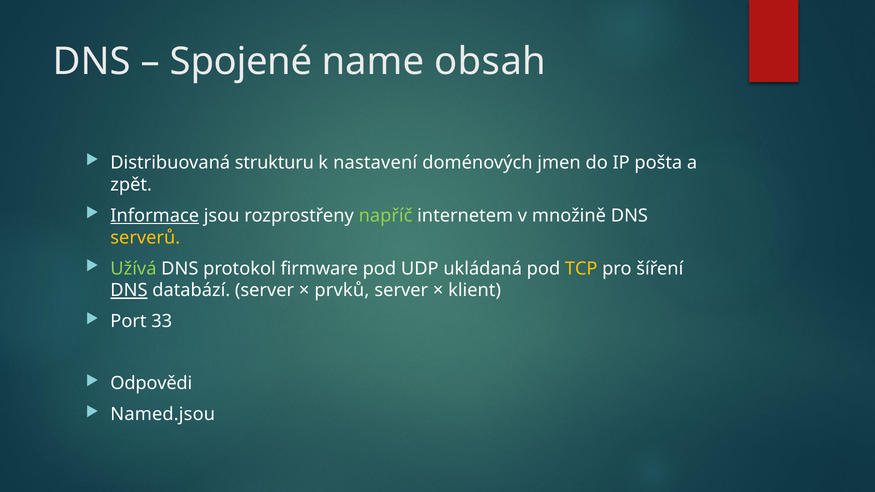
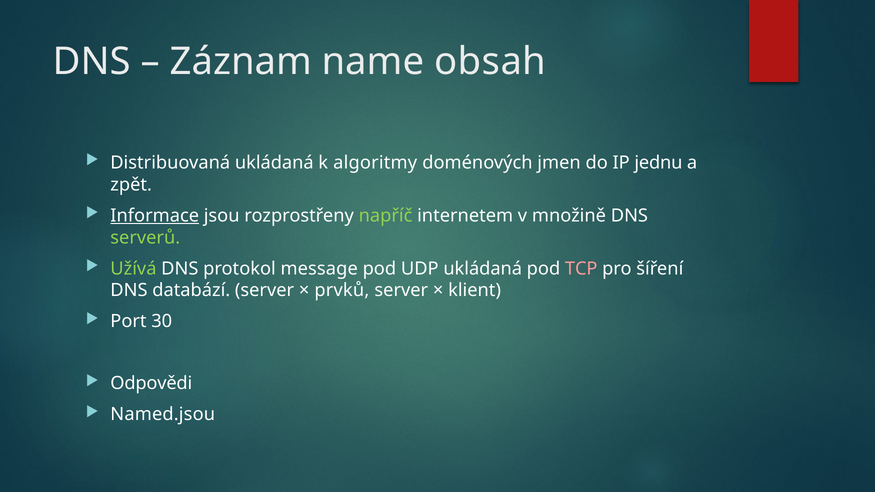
Spojené: Spojené -> Záznam
Distribuovaná strukturu: strukturu -> ukládaná
nastavení: nastavení -> algoritmy
pošta: pošta -> jednu
serverů colour: yellow -> light green
firmware: firmware -> message
TCP colour: yellow -> pink
DNS at (129, 291) underline: present -> none
33: 33 -> 30
